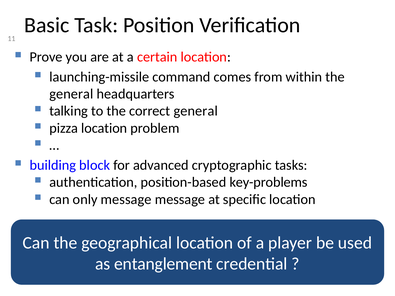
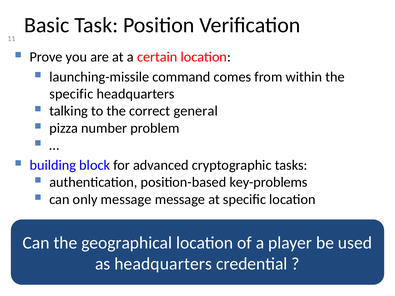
general at (71, 94): general -> specific
pizza location: location -> number
as entanglement: entanglement -> headquarters
